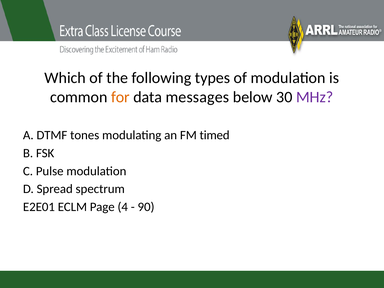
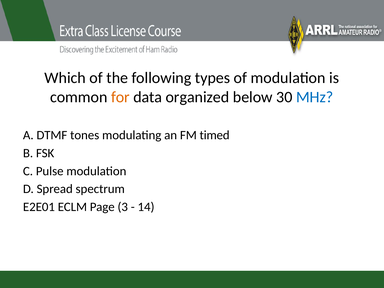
messages: messages -> organized
MHz colour: purple -> blue
4: 4 -> 3
90: 90 -> 14
